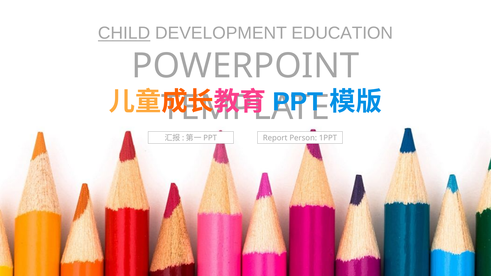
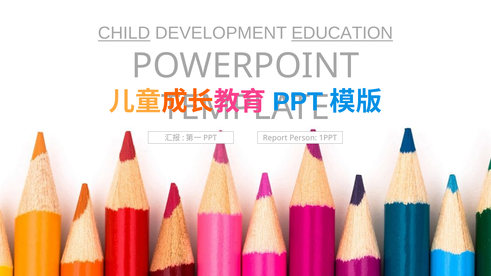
EDUCATION underline: none -> present
